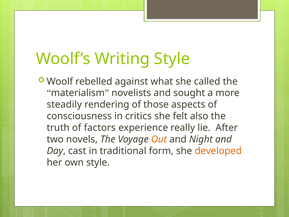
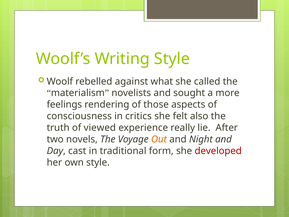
steadily: steadily -> feelings
factors: factors -> viewed
developed colour: orange -> red
